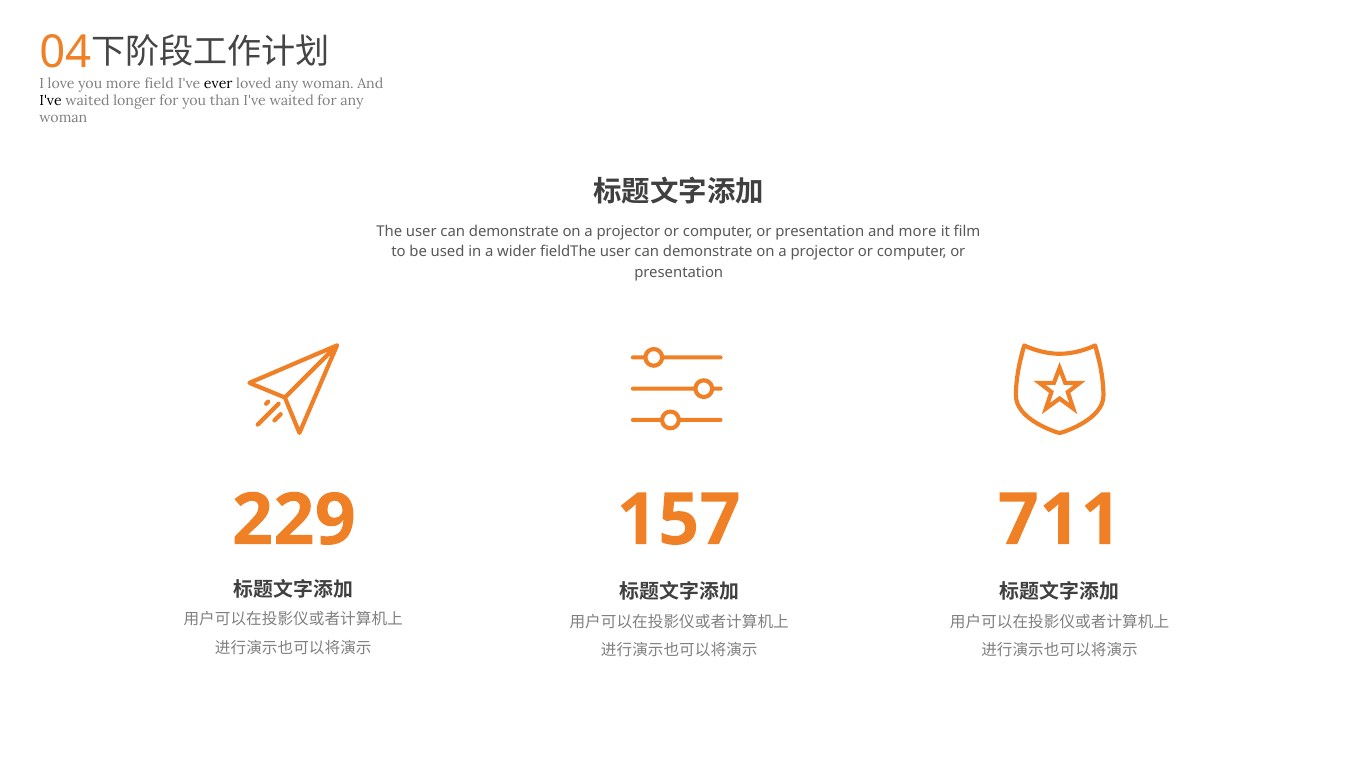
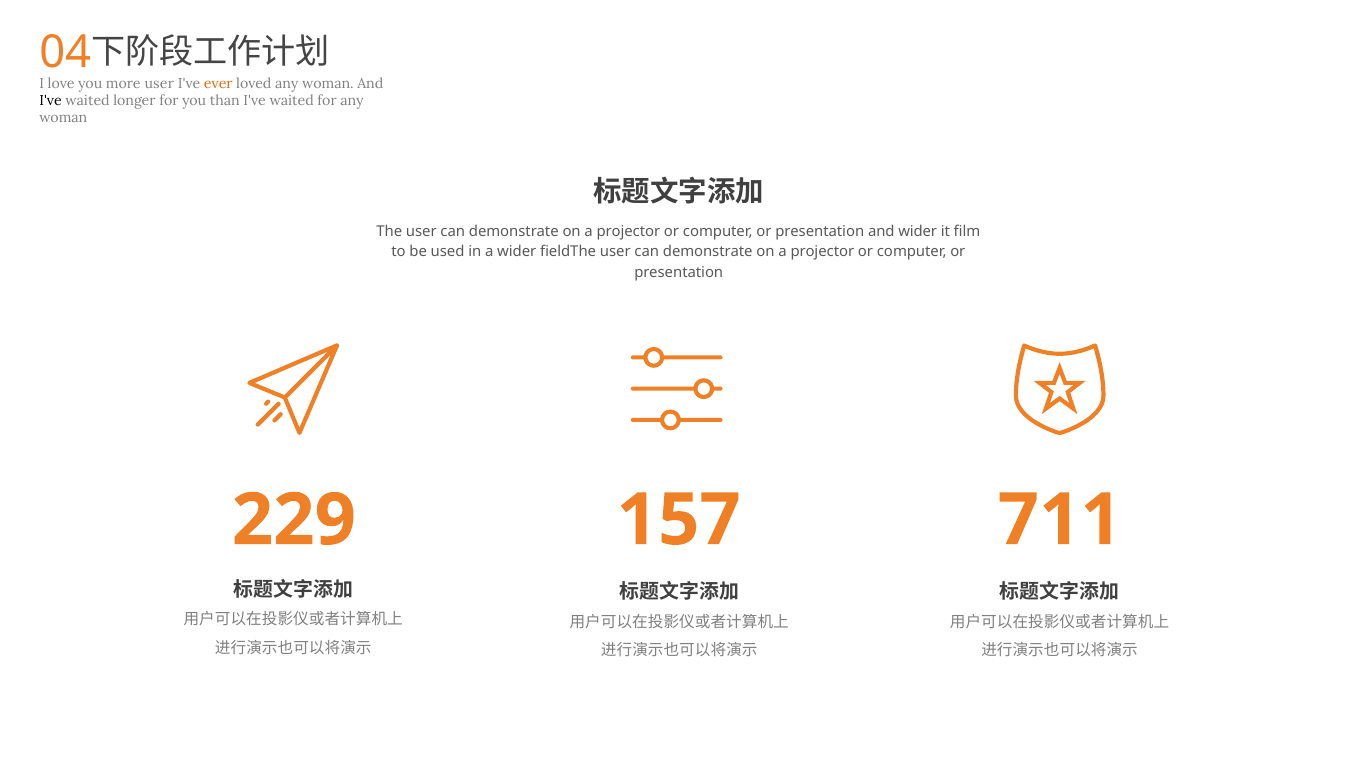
more field: field -> user
ever colour: black -> orange
and more: more -> wider
